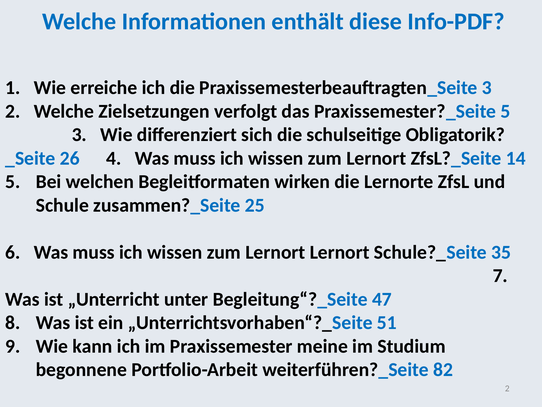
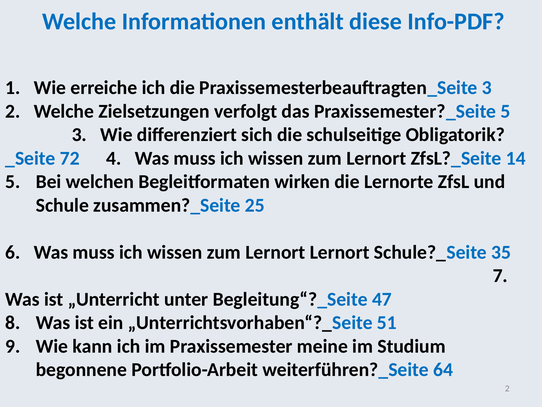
26: 26 -> 72
82: 82 -> 64
